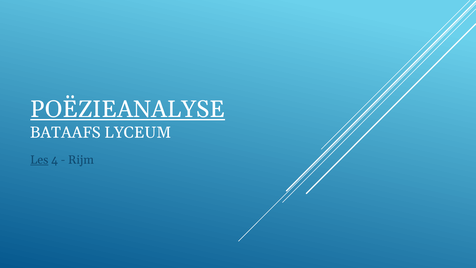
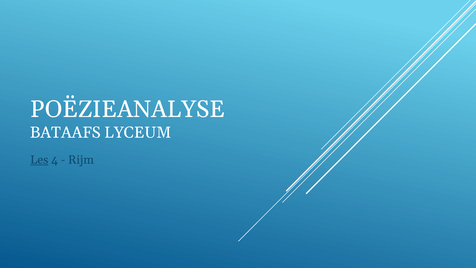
POËZIEANALYSE underline: present -> none
